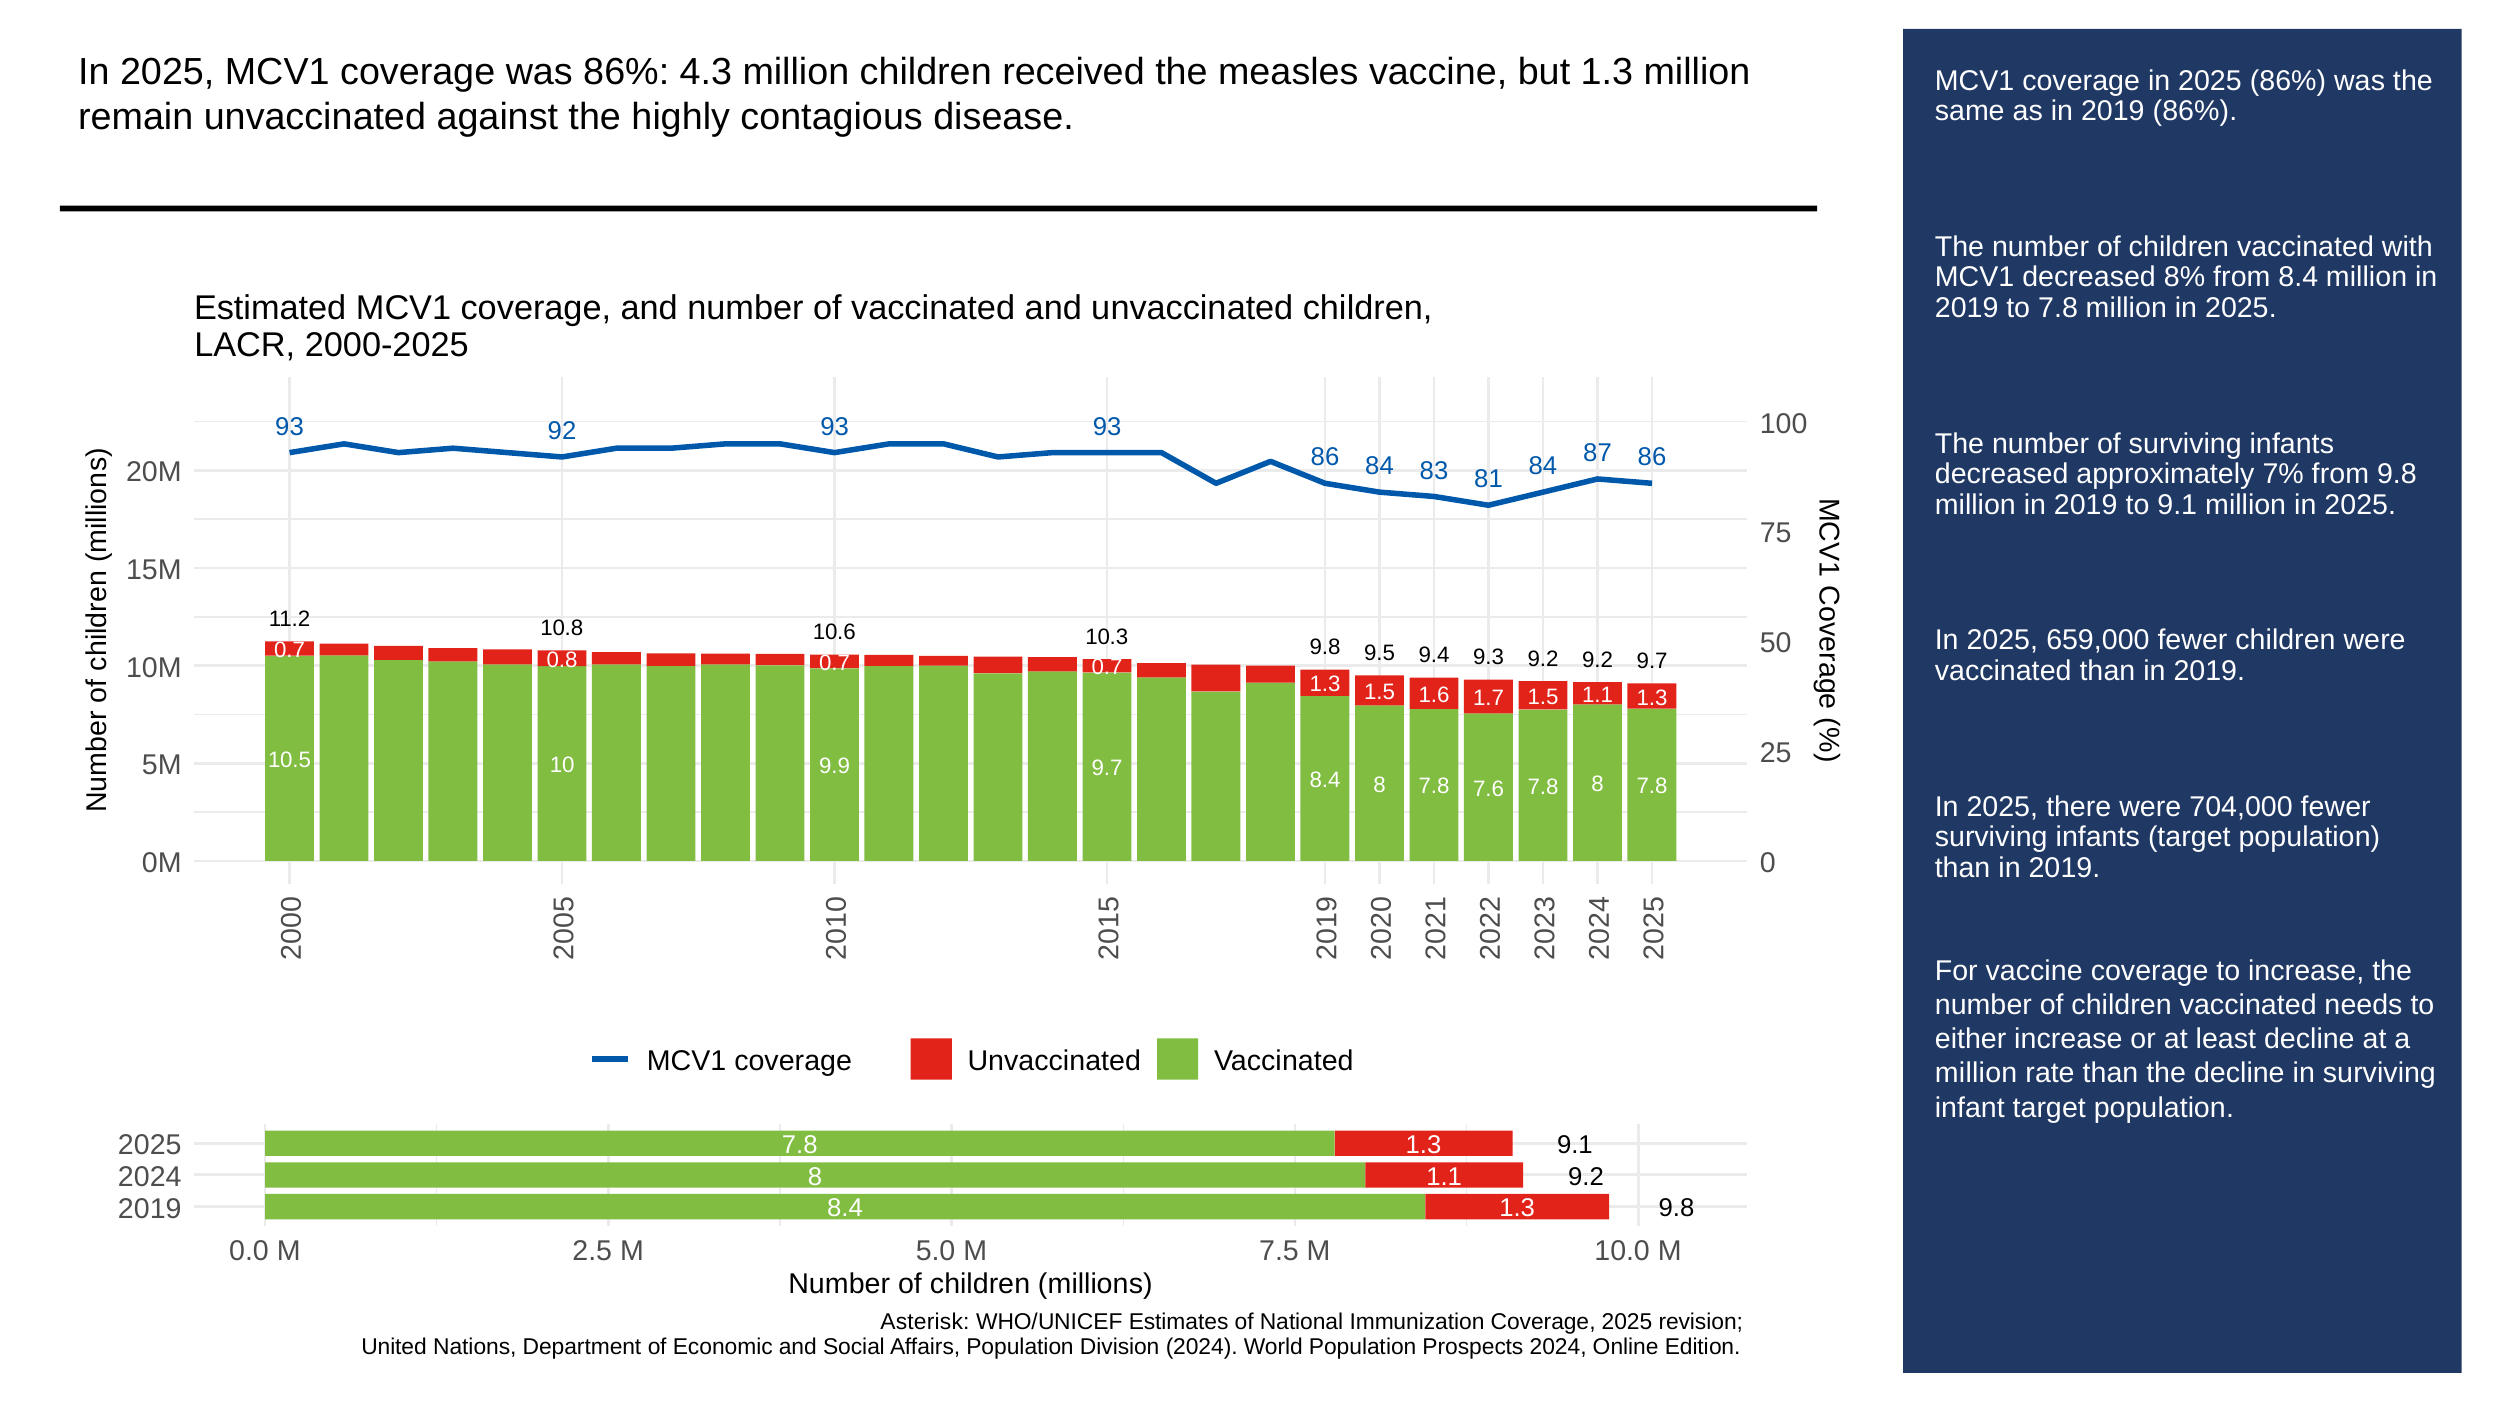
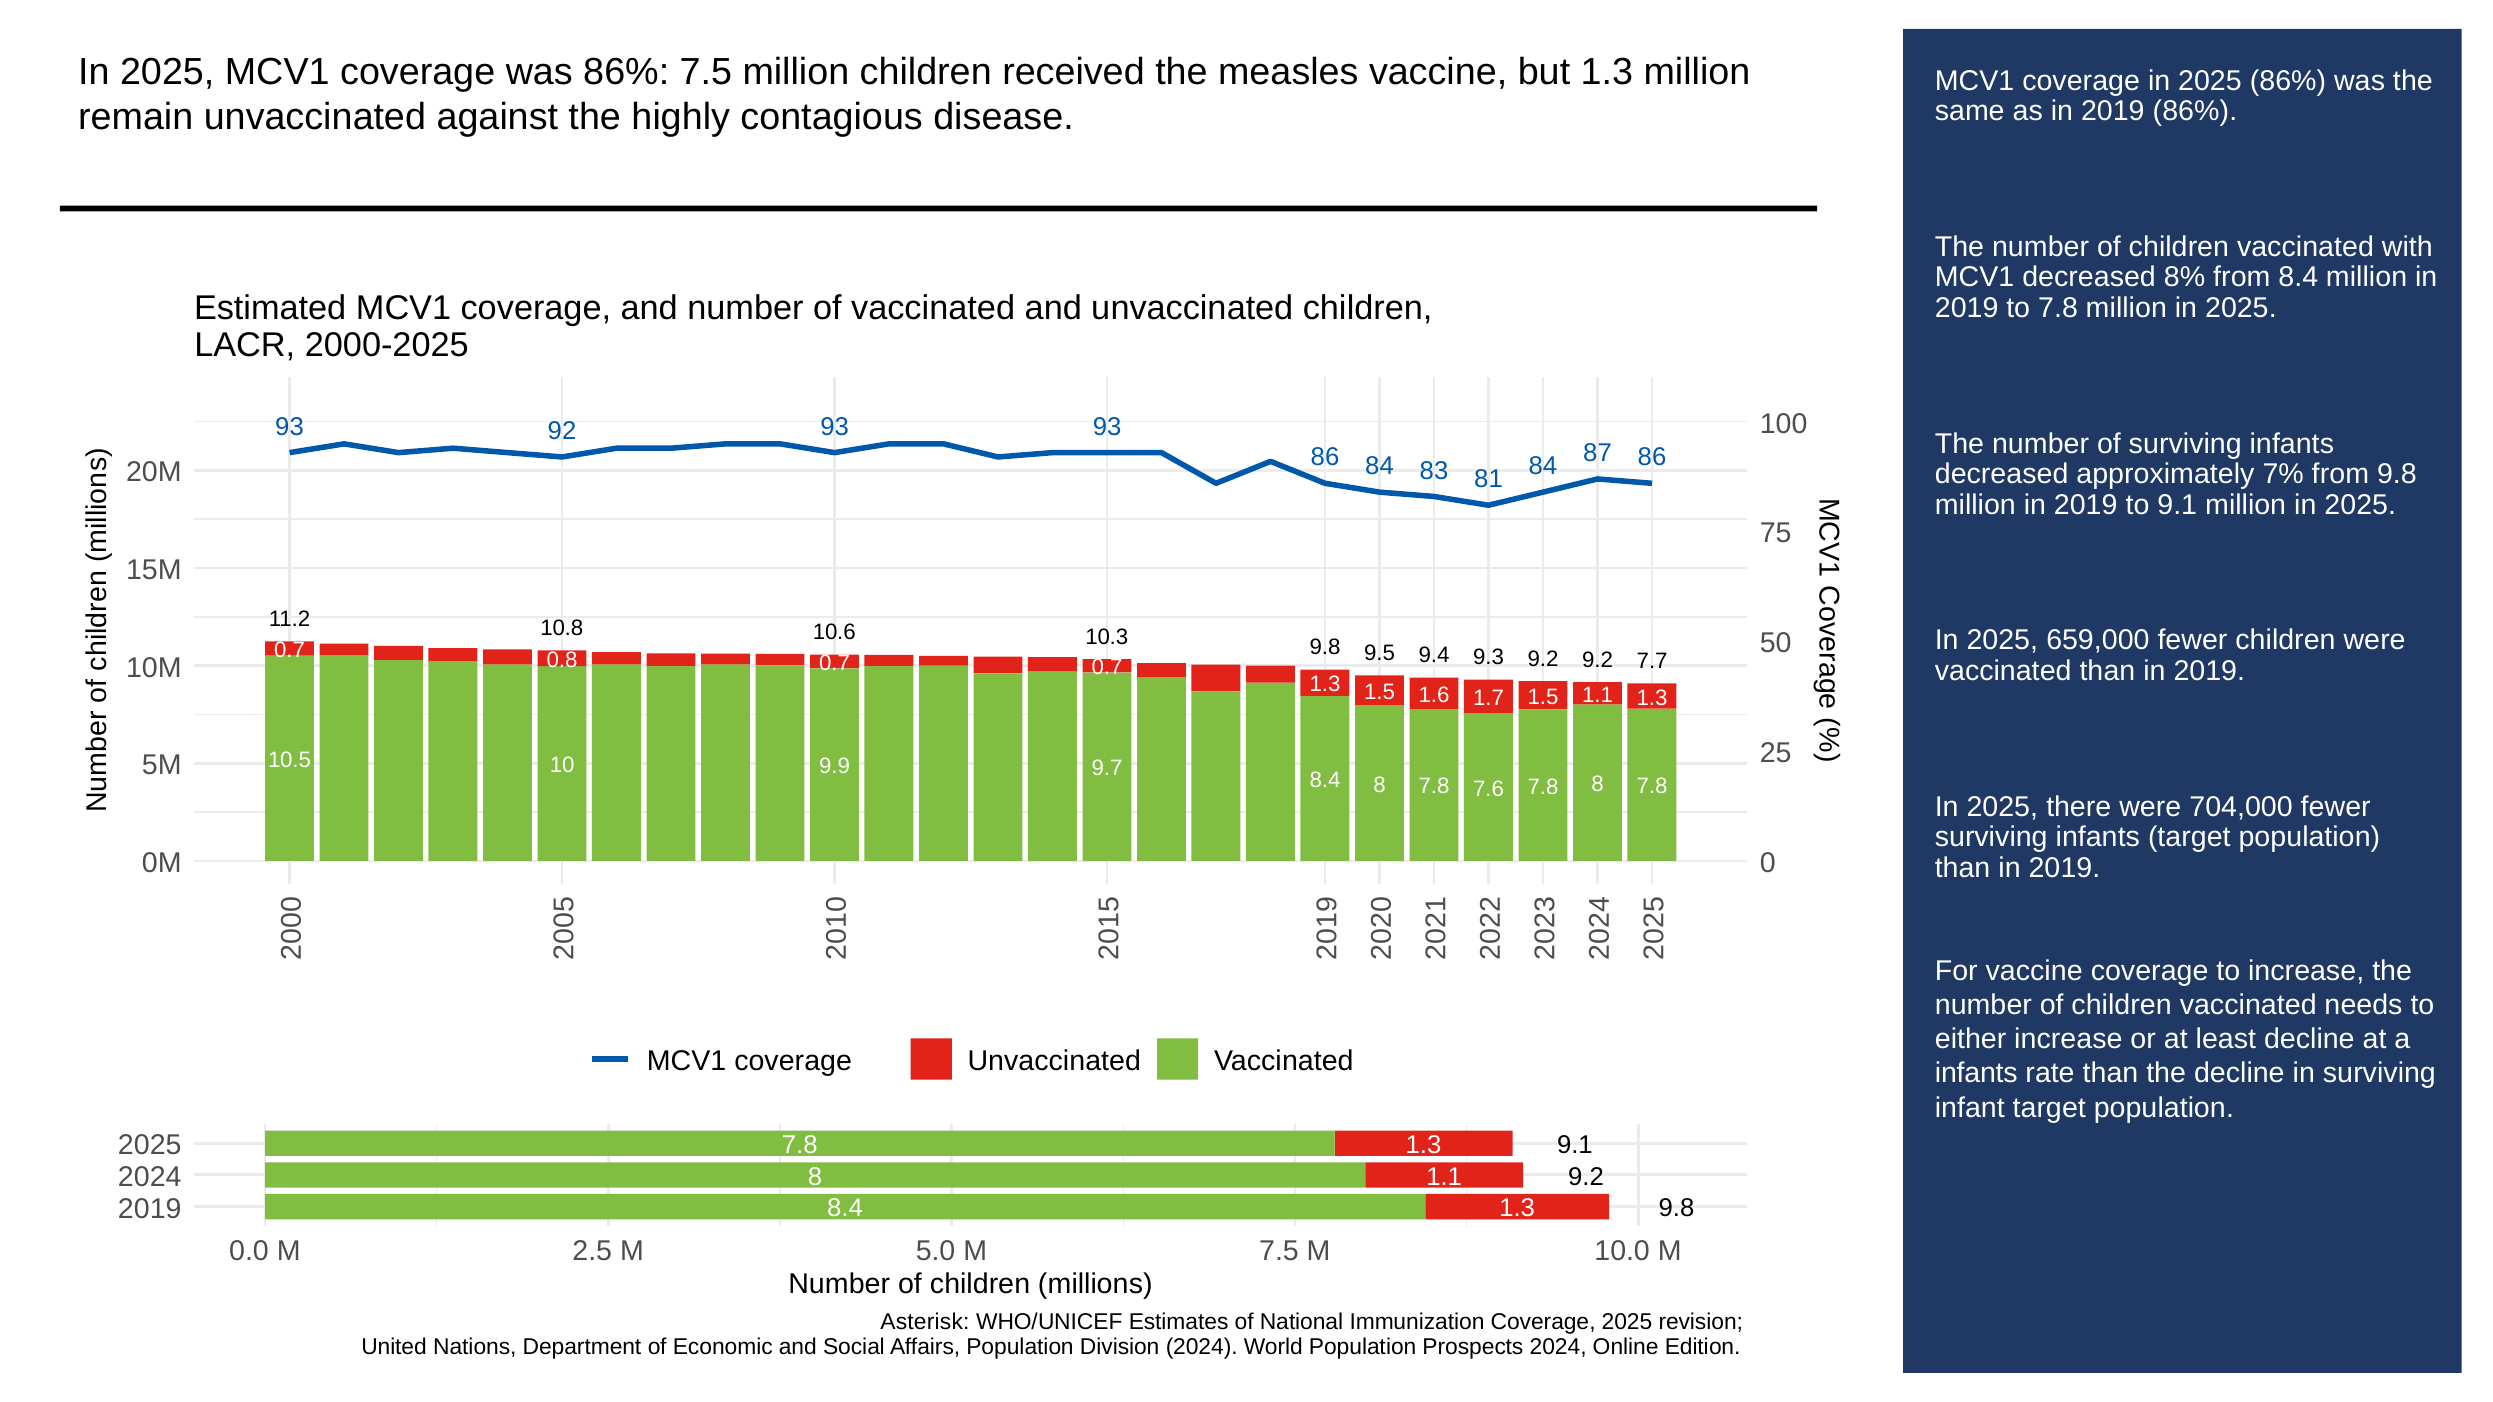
86% 4.3: 4.3 -> 7.5
9.2 9.7: 9.7 -> 7.7
million at (1976, 1074): million -> infants
